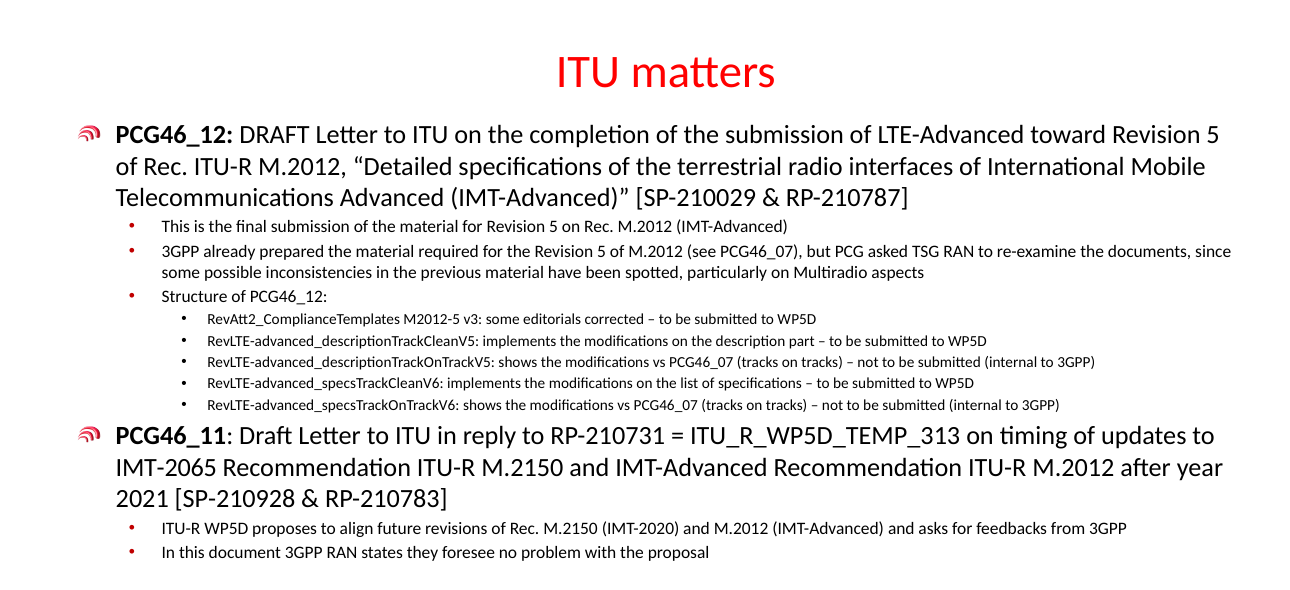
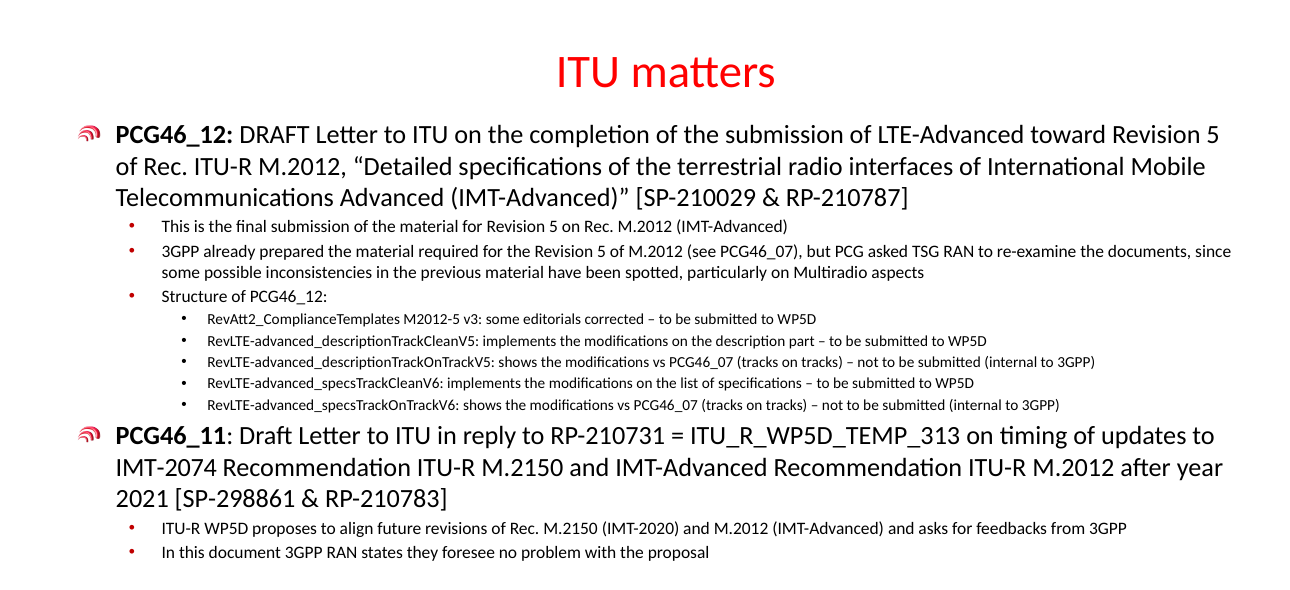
IMT-2065: IMT-2065 -> IMT-2074
SP-210928: SP-210928 -> SP-298861
